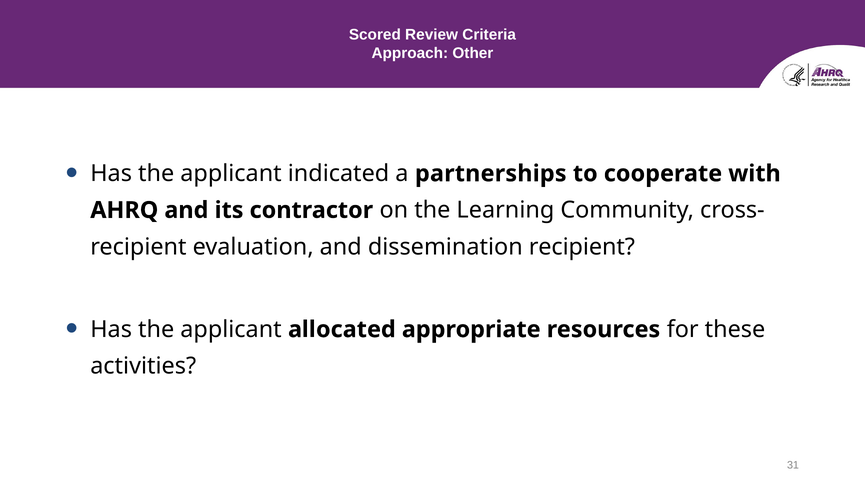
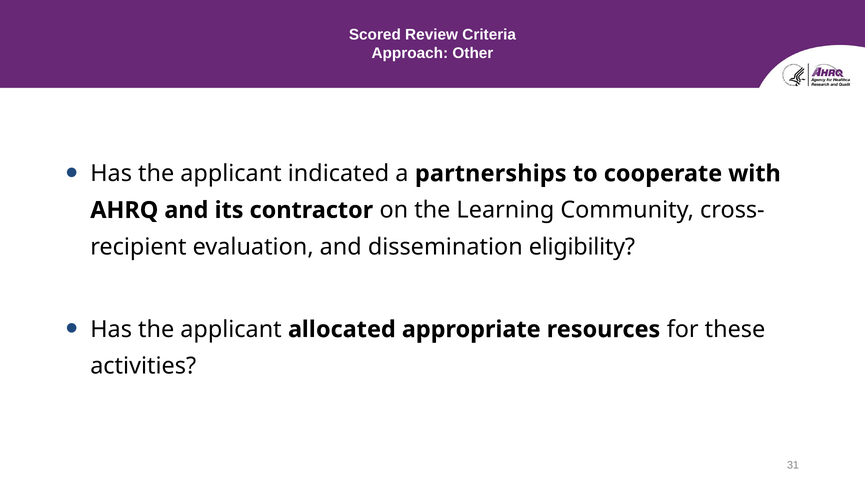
dissemination recipient: recipient -> eligibility
